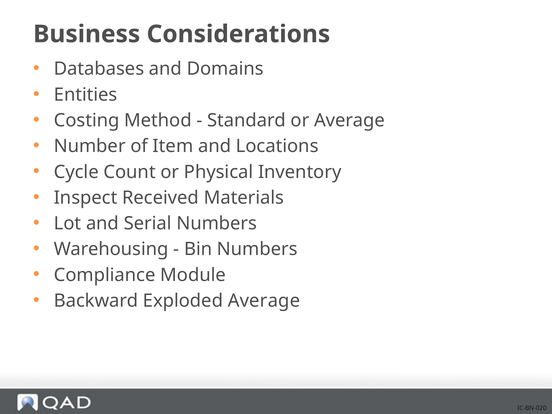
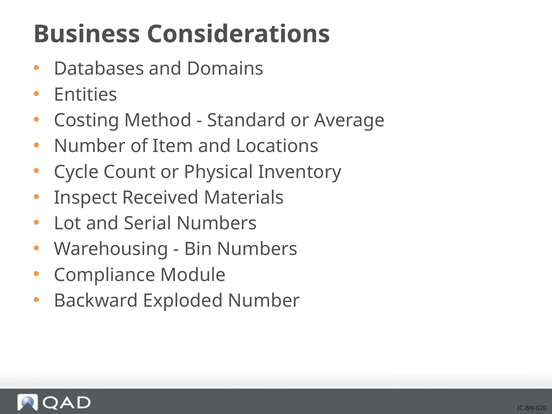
Exploded Average: Average -> Number
